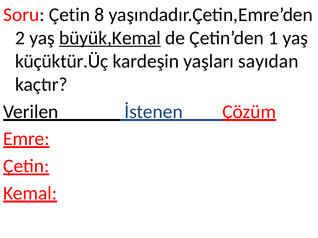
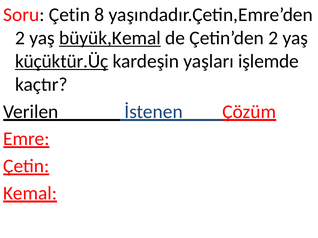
Çetin’den 1: 1 -> 2
küçüktür.Üç underline: none -> present
sayıdan: sayıdan -> işlemde
